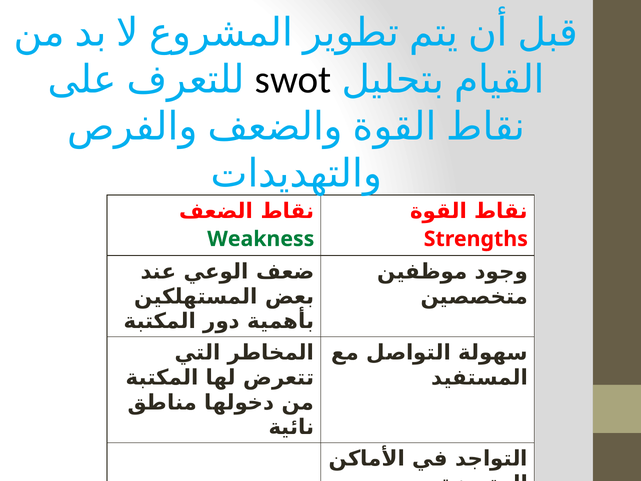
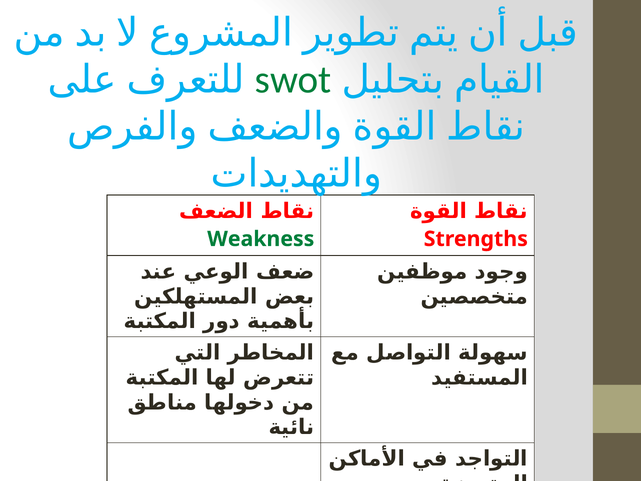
swot colour: black -> green
